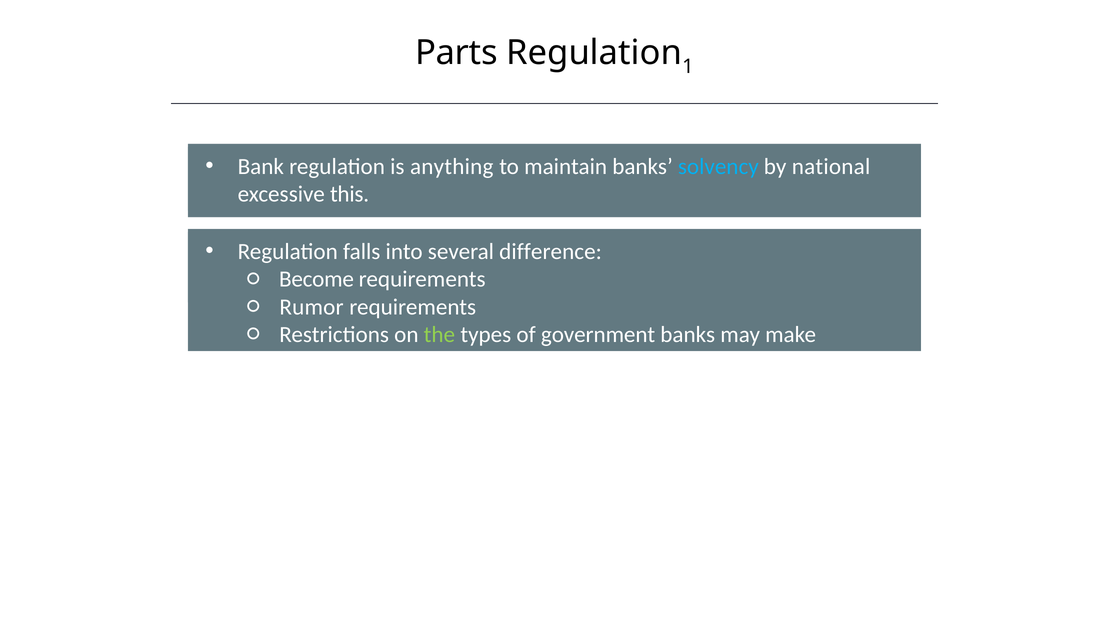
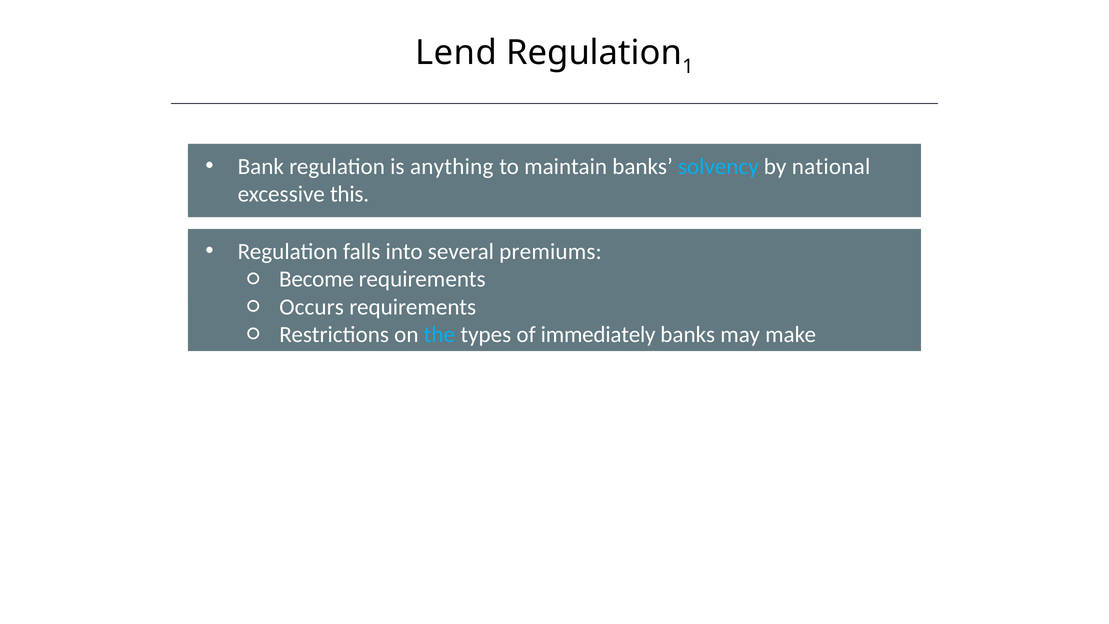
Parts: Parts -> Lend
difference: difference -> premiums
Rumor: Rumor -> Occurs
the colour: light green -> light blue
government: government -> immediately
